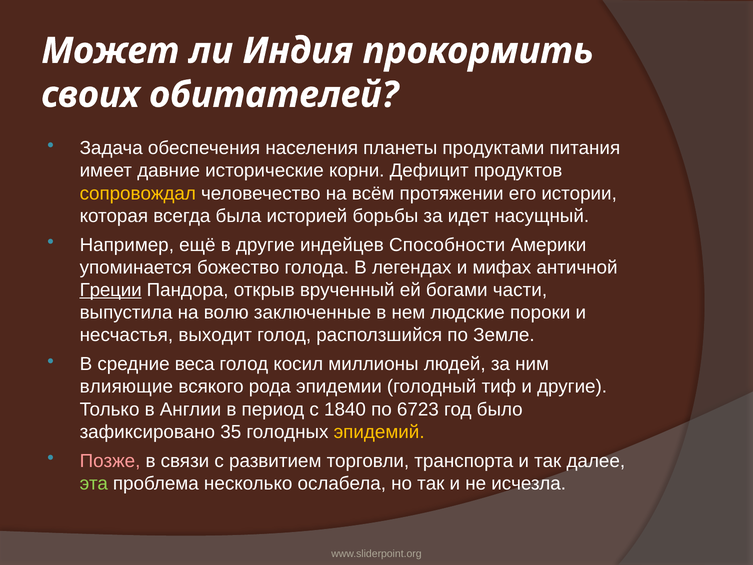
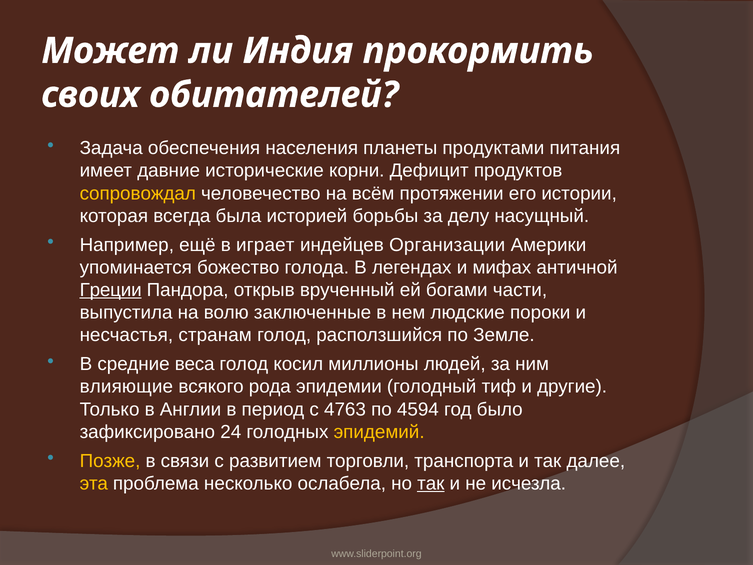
идет: идет -> делу
в другие: другие -> играет
Способности: Способности -> Организации
выходит: выходит -> странам
1840: 1840 -> 4763
6723: 6723 -> 4594
35: 35 -> 24
Позже colour: pink -> yellow
эта colour: light green -> yellow
так at (431, 483) underline: none -> present
